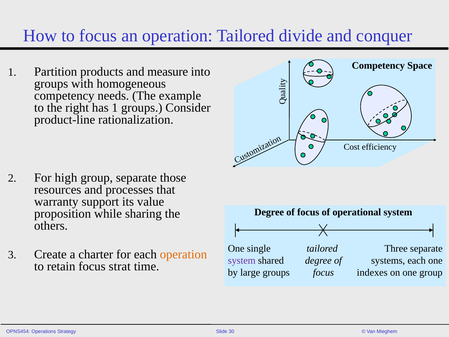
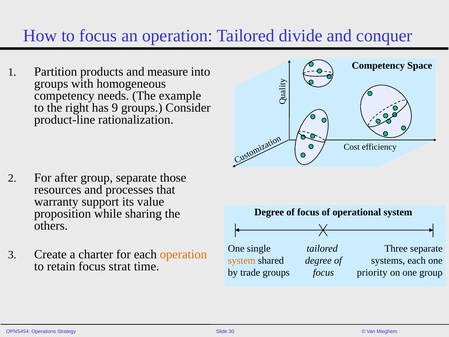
has 1: 1 -> 9
high: high -> after
system at (242, 260) colour: purple -> orange
large: large -> trade
indexes: indexes -> priority
